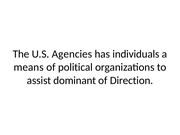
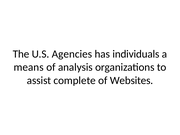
political: political -> analysis
dominant: dominant -> complete
Direction: Direction -> Websites
